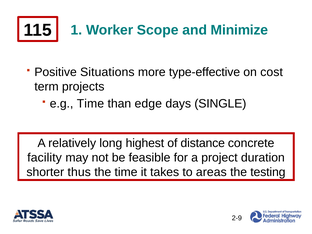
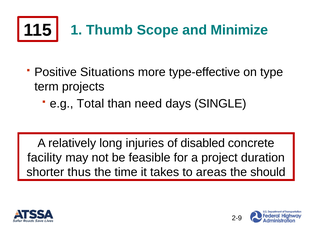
Worker: Worker -> Thumb
cost: cost -> type
e.g Time: Time -> Total
edge: edge -> need
highest: highest -> injuries
distance: distance -> disabled
testing: testing -> should
